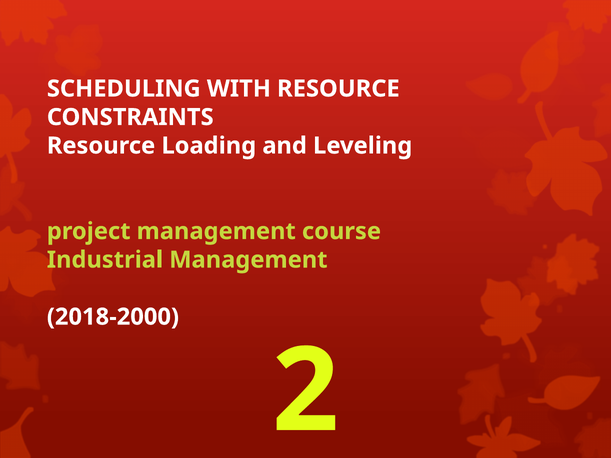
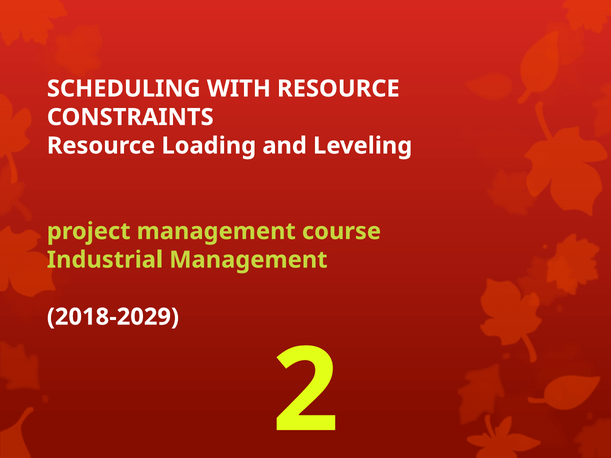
2018-2000: 2018-2000 -> 2018-2029
